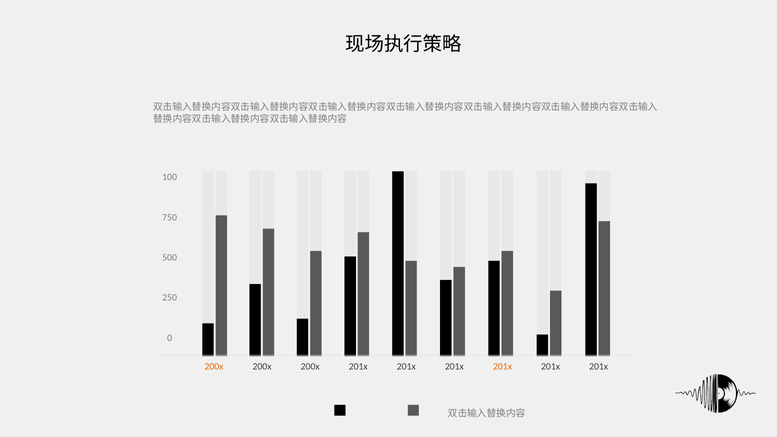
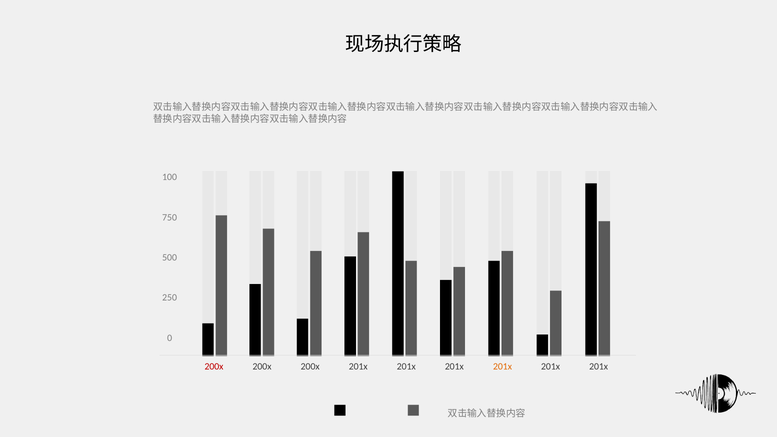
200x at (214, 367) colour: orange -> red
